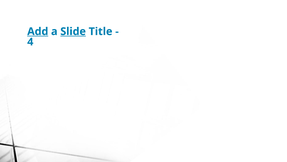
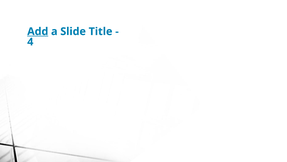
Slide underline: present -> none
